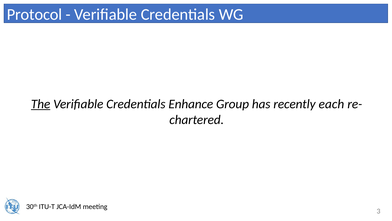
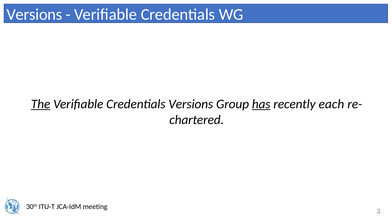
Protocol at (34, 14): Protocol -> Versions
Credentials Enhance: Enhance -> Versions
has underline: none -> present
